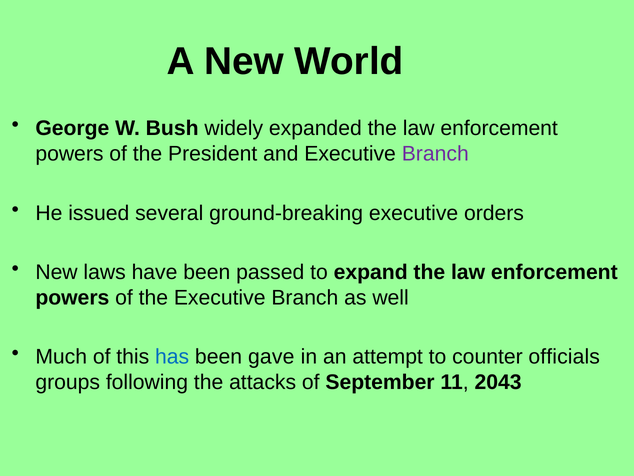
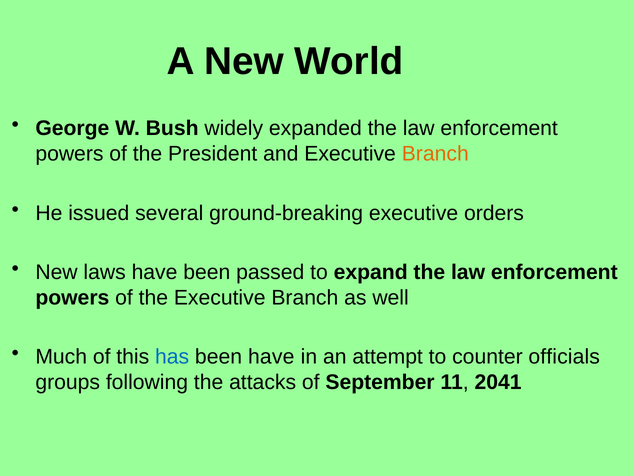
Branch at (435, 154) colour: purple -> orange
been gave: gave -> have
2043: 2043 -> 2041
